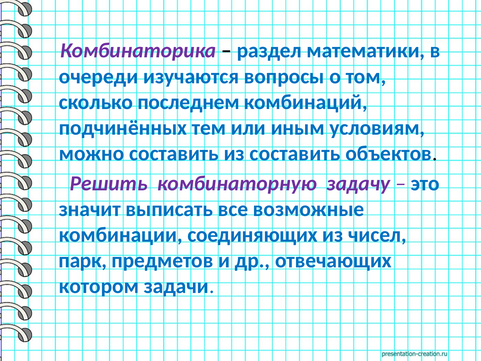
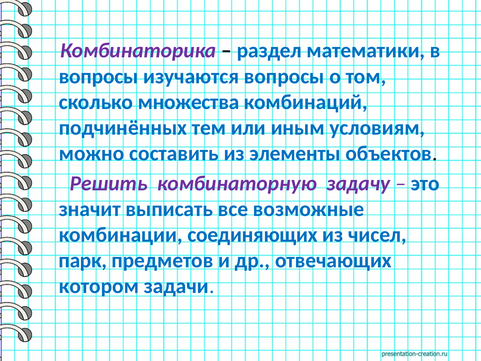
очереди at (99, 76): очереди -> вопросы
последнем: последнем -> множества
из составить: составить -> элементы
